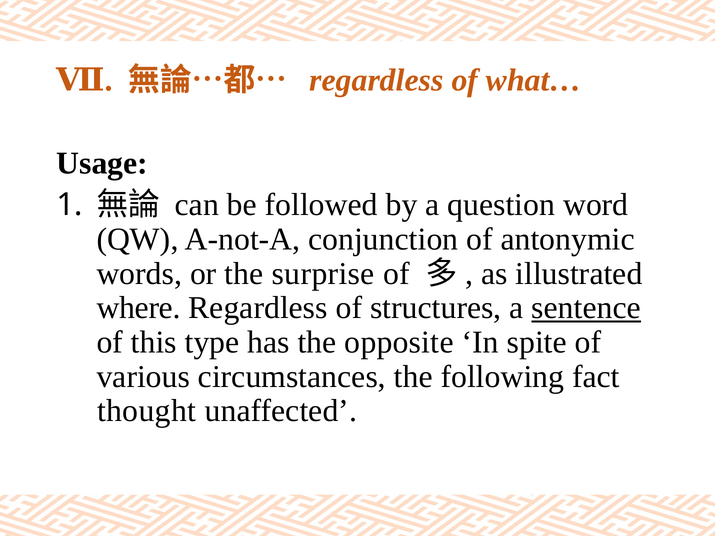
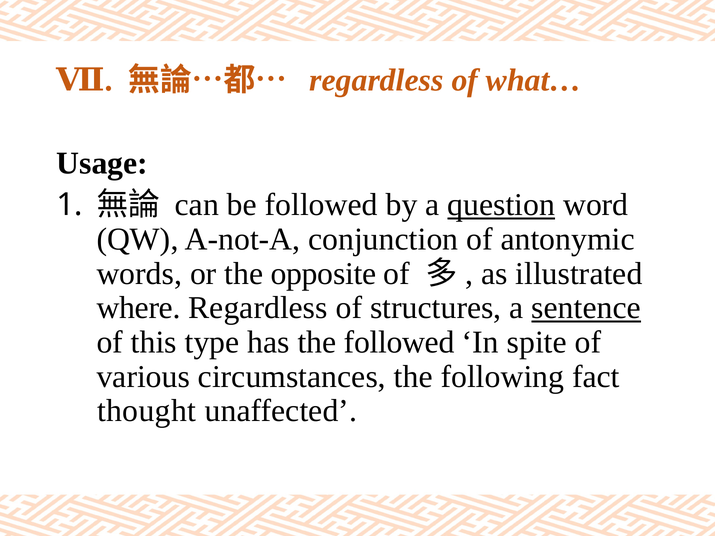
question underline: none -> present
surprise: surprise -> opposite
the opposite: opposite -> followed
